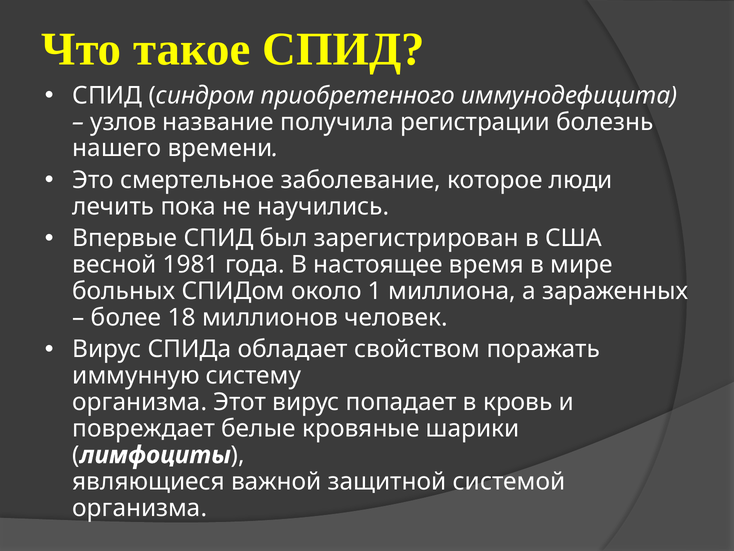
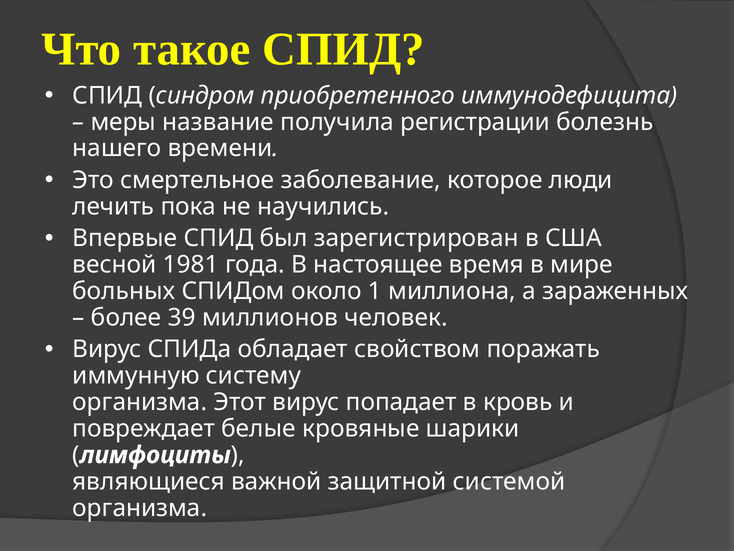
узлов: узлов -> меры
18: 18 -> 39
